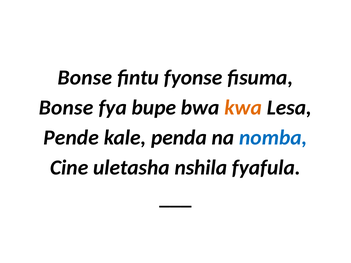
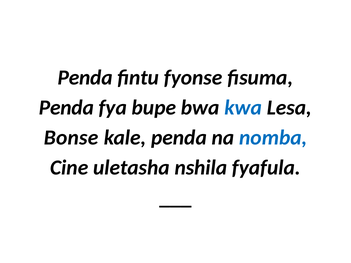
Bonse at (85, 78): Bonse -> Penda
Bonse at (66, 108): Bonse -> Penda
kwa colour: orange -> blue
Pende: Pende -> Bonse
